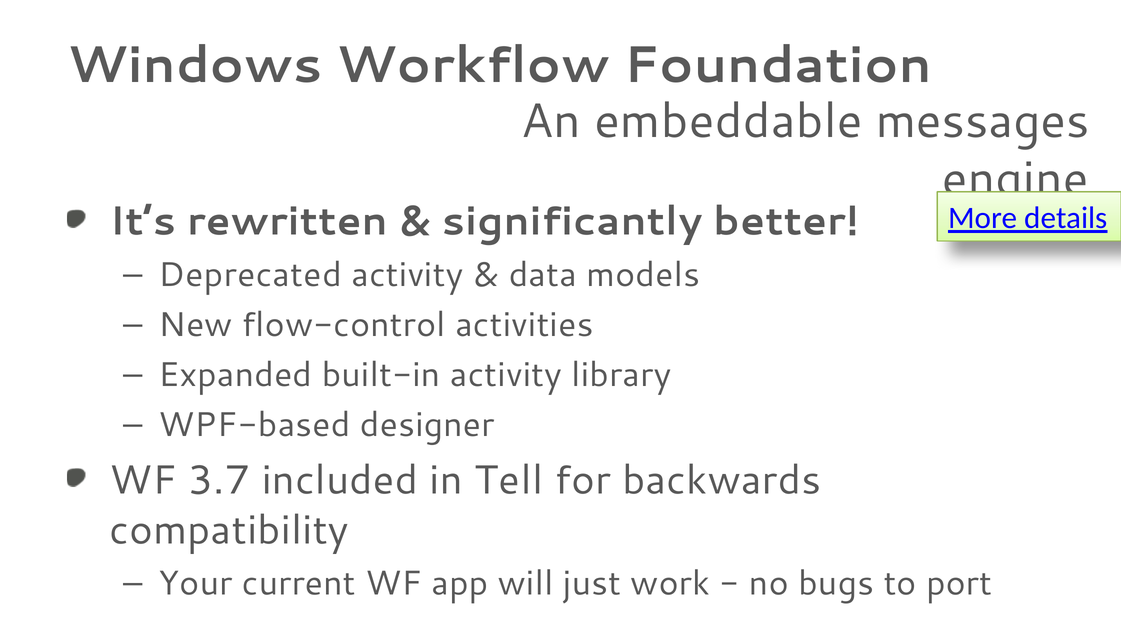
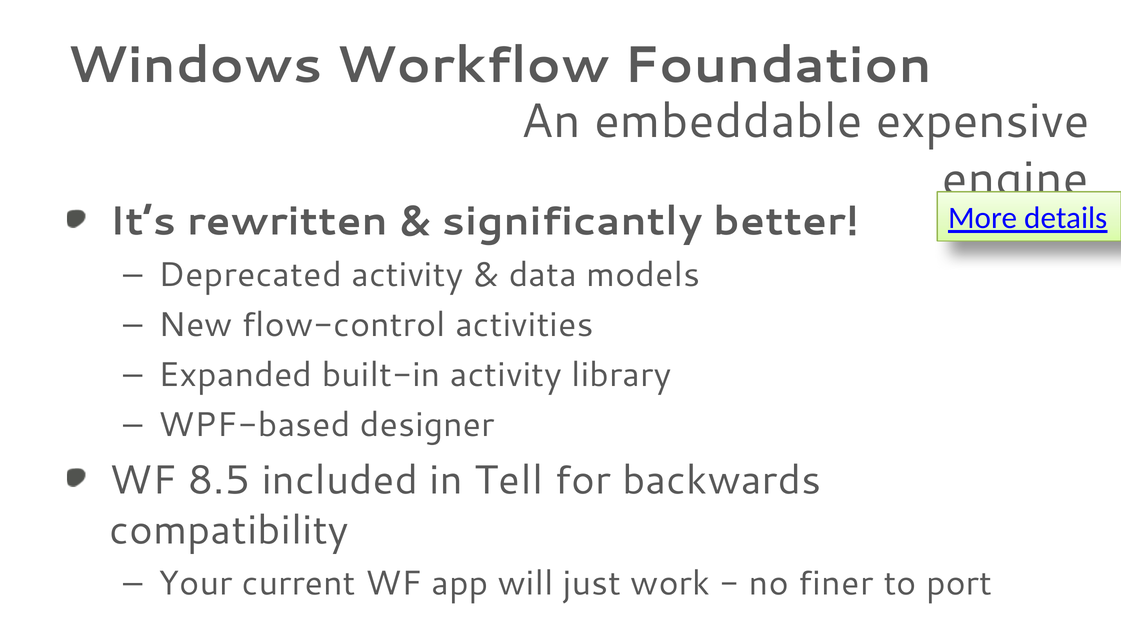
messages: messages -> expensive
3.7: 3.7 -> 8.5
bugs: bugs -> finer
